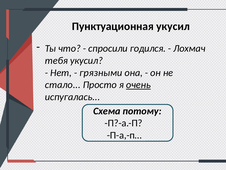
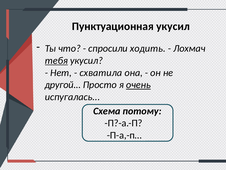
годился: годился -> ходить
тебя underline: none -> present
грязными: грязными -> схватила
стало: стало -> другой
